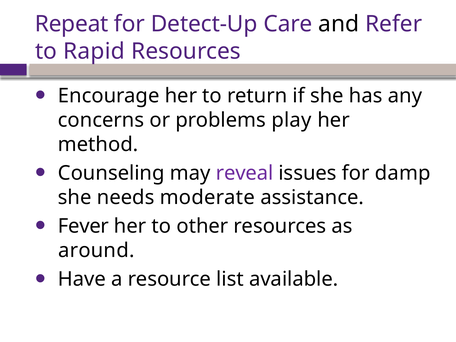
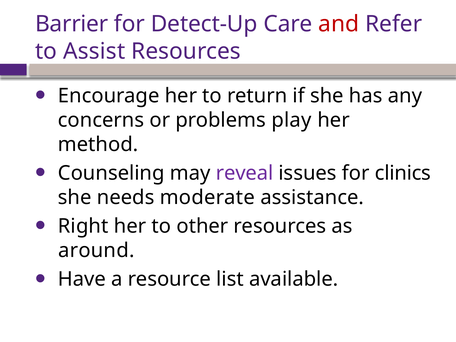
Repeat: Repeat -> Barrier
and colour: black -> red
Rapid: Rapid -> Assist
damp: damp -> clinics
Fever: Fever -> Right
